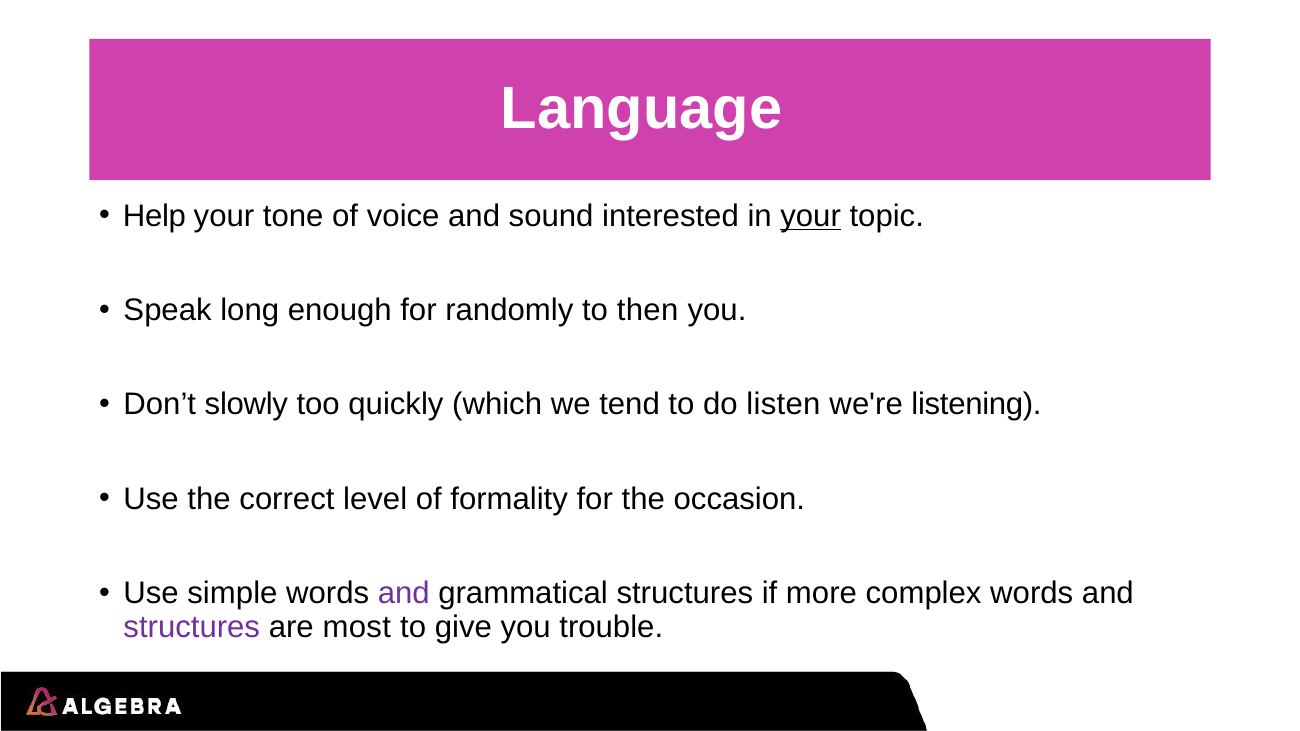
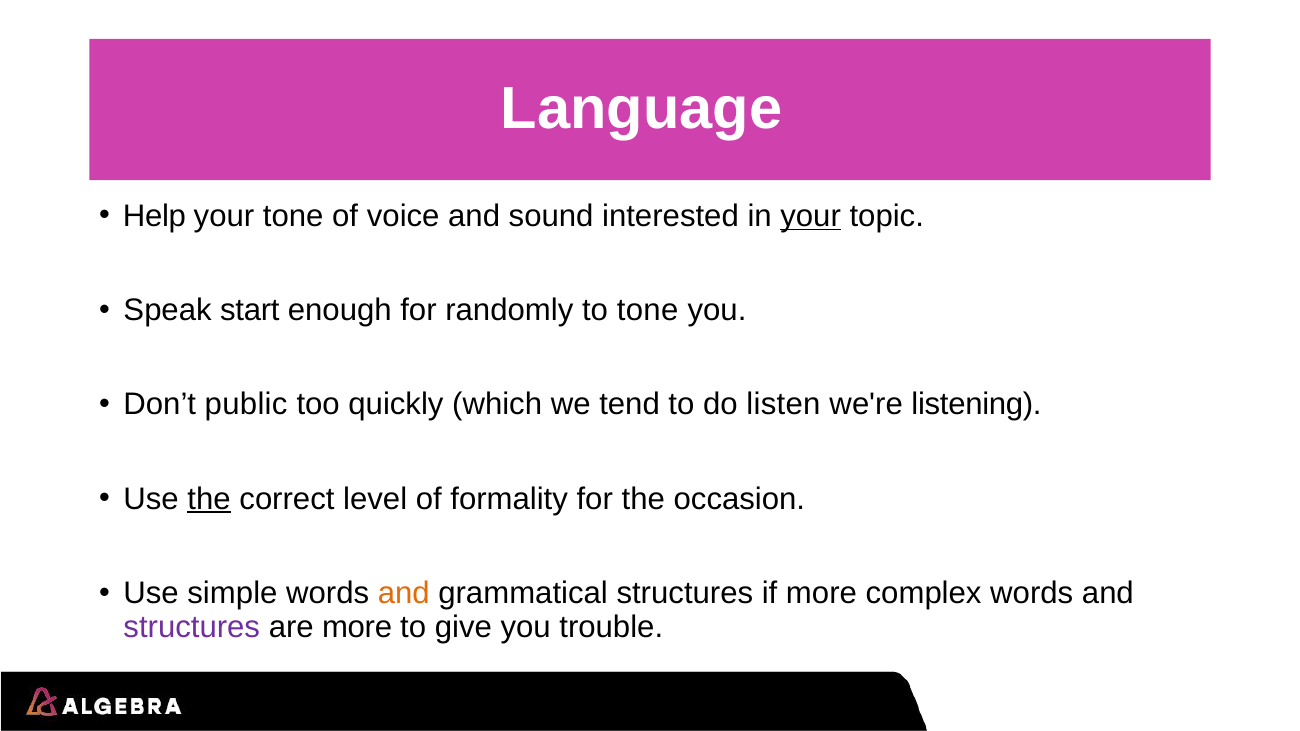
long: long -> start
to then: then -> tone
slowly: slowly -> public
the at (209, 499) underline: none -> present
and at (404, 593) colour: purple -> orange
are most: most -> more
